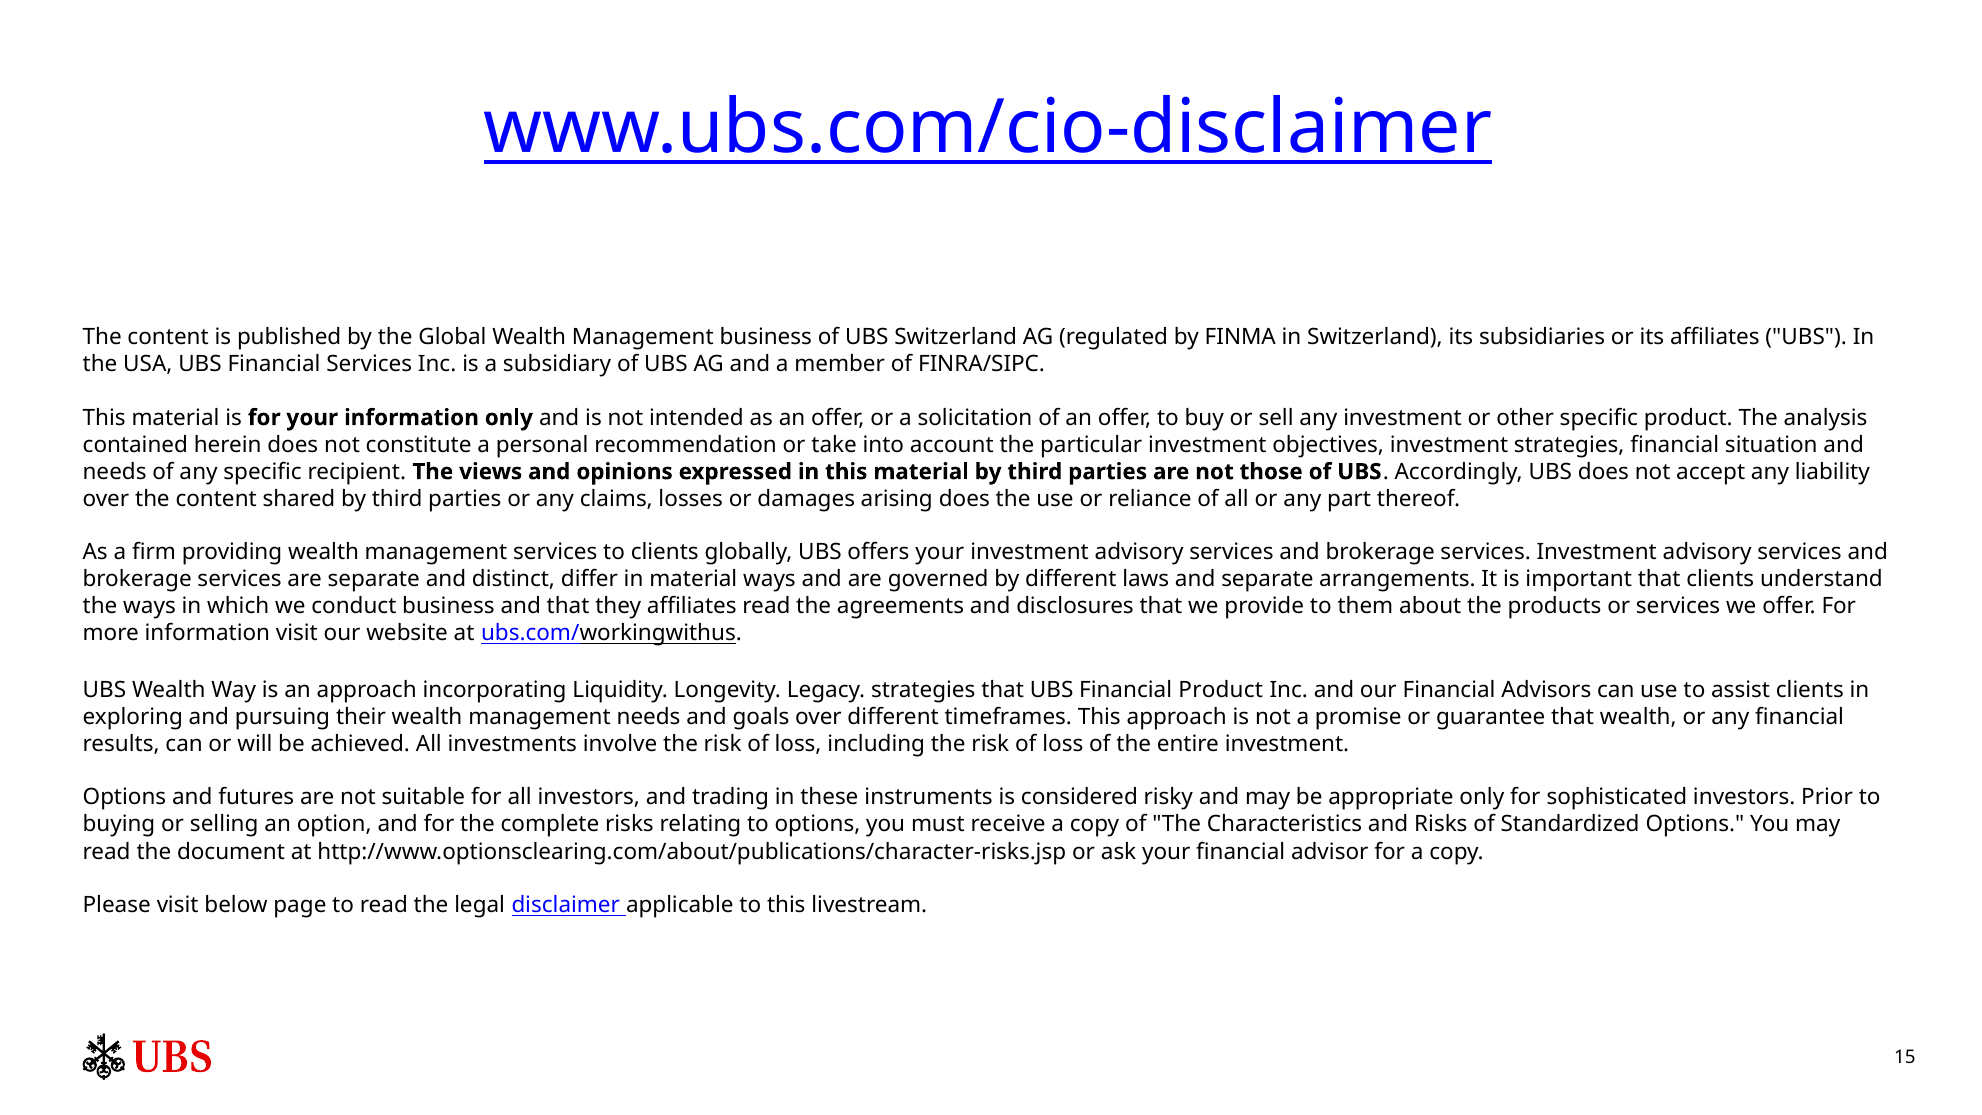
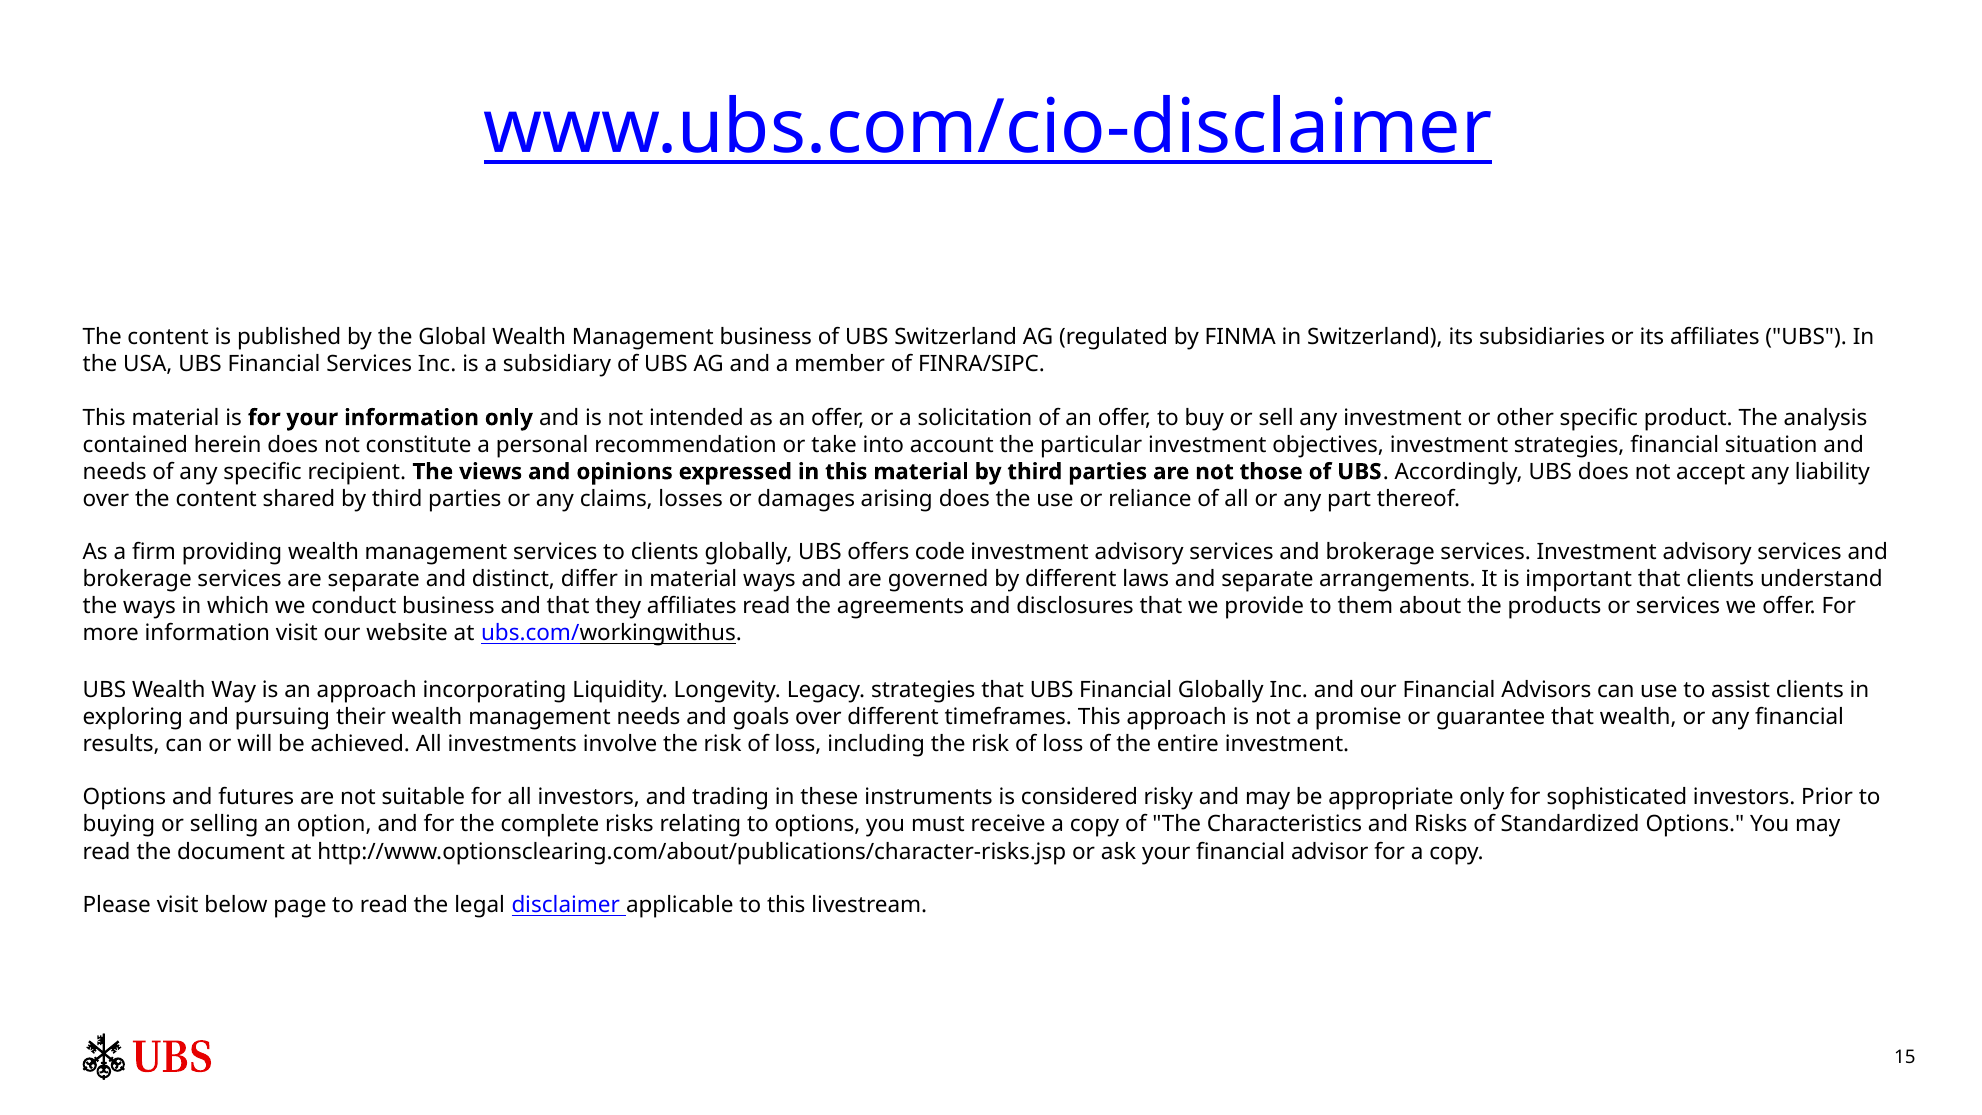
offers your: your -> code
Financial Product: Product -> Globally
